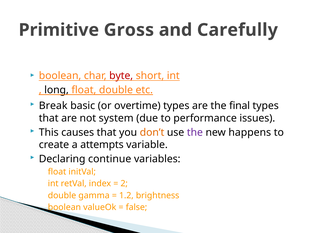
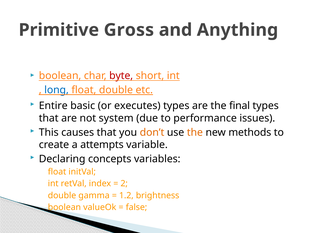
Carefully: Carefully -> Anything
long colour: black -> blue
Break: Break -> Entire
overtime: overtime -> executes
the at (195, 132) colour: purple -> orange
happens: happens -> methods
continue: continue -> concepts
